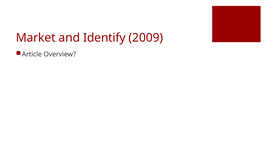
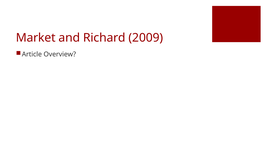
Identify: Identify -> Richard
